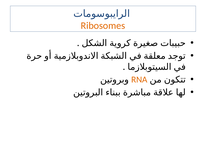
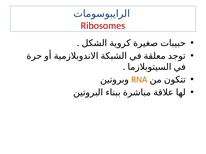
Ribosomes colour: orange -> red
